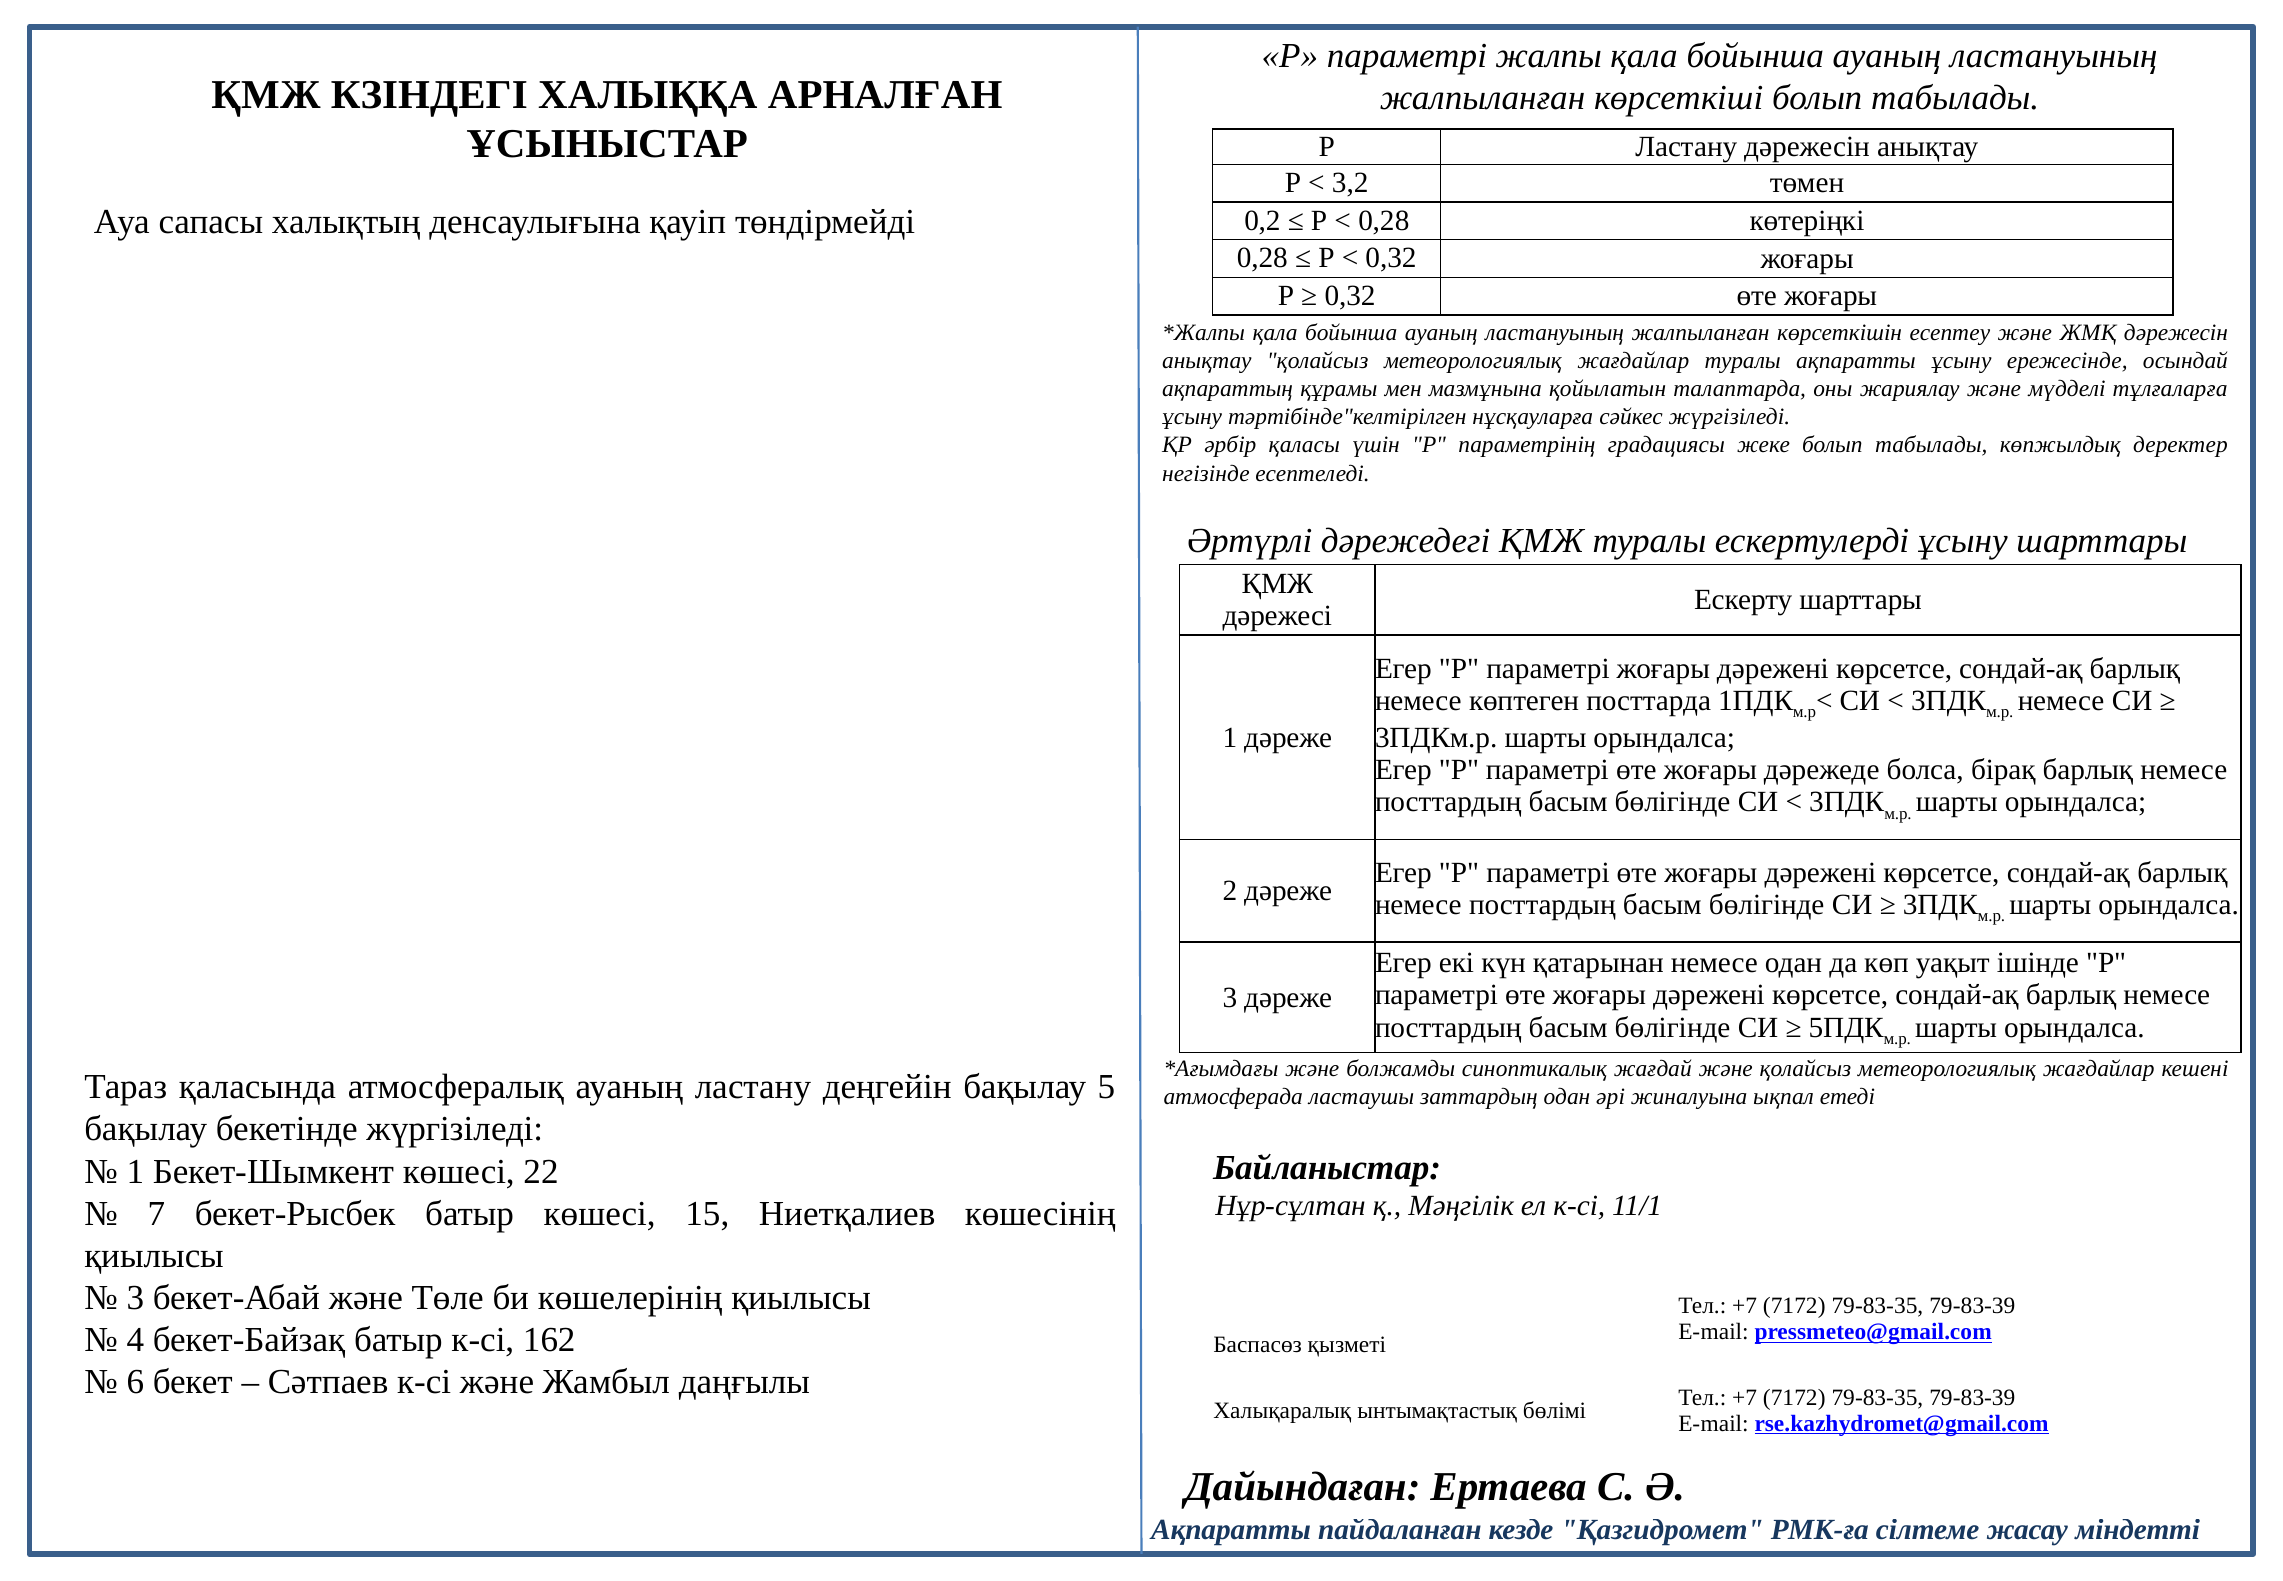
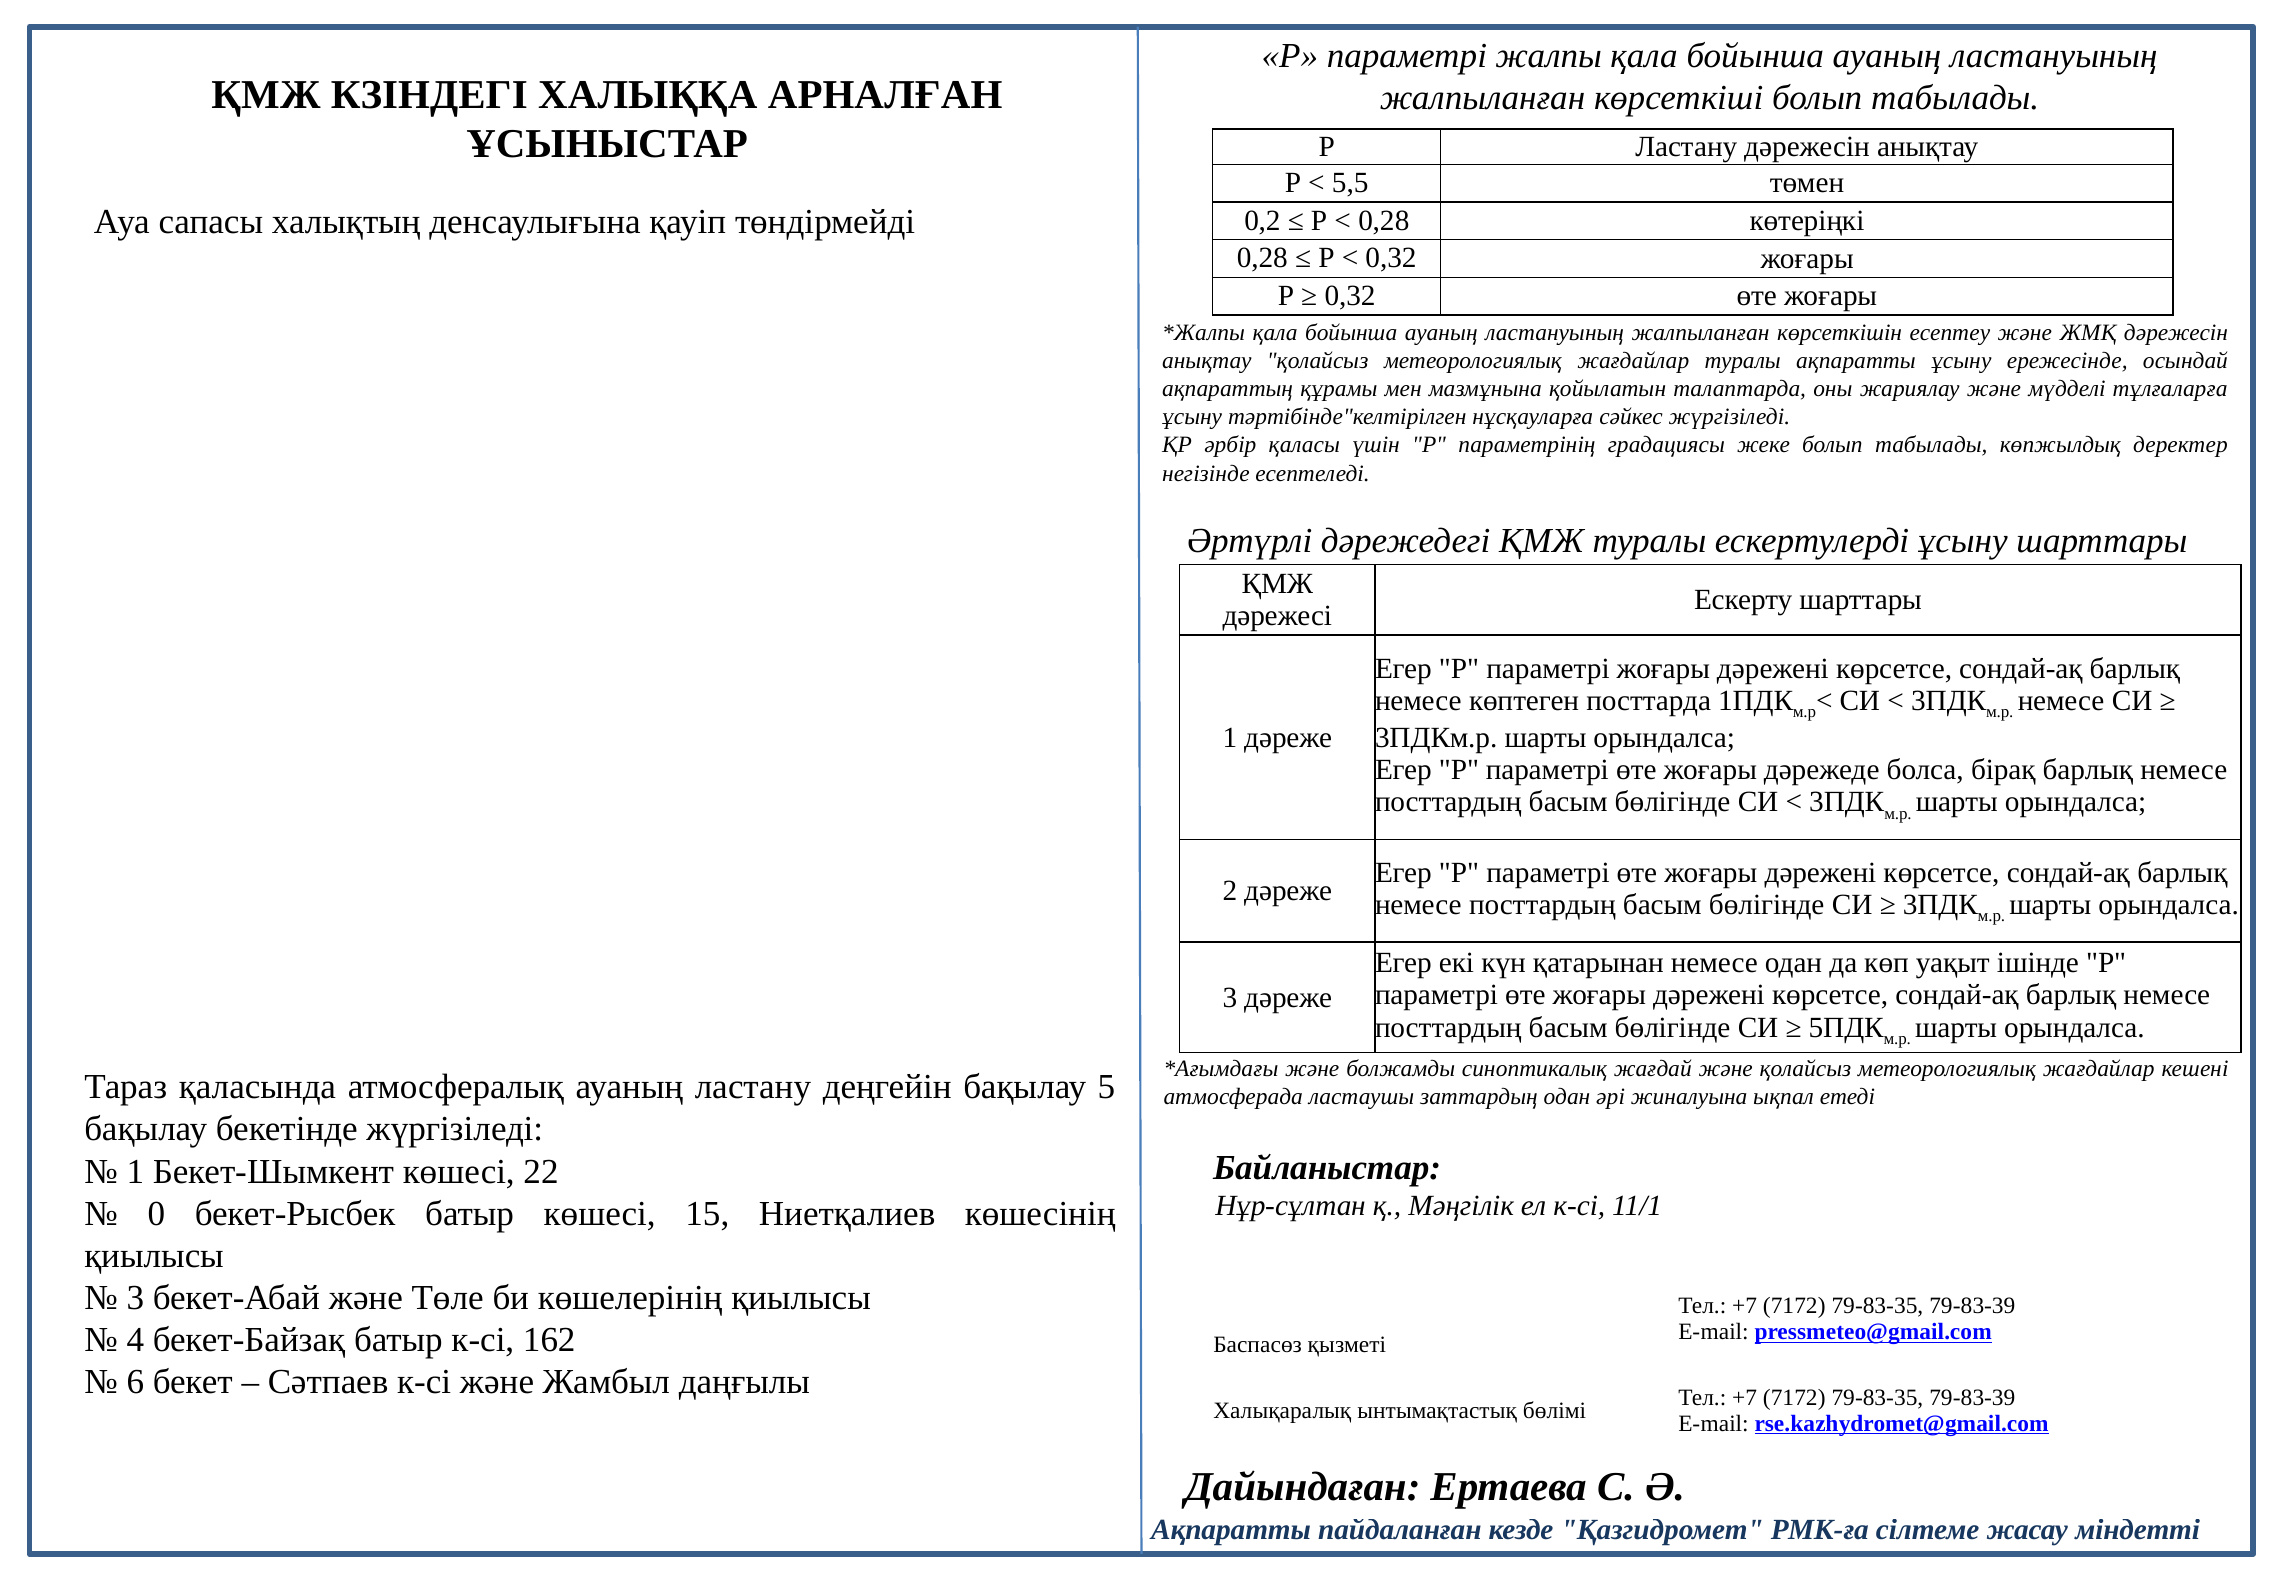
3,2: 3,2 -> 5,5
7: 7 -> 0
